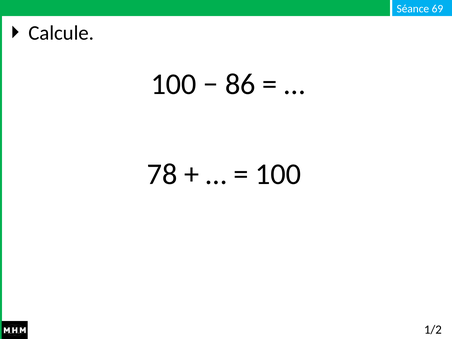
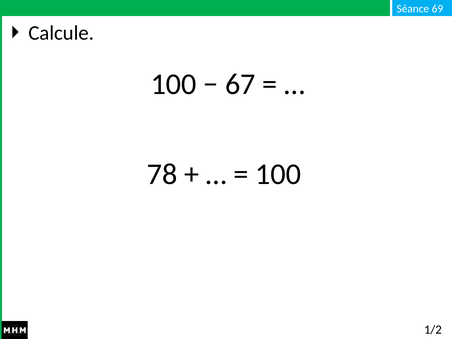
86: 86 -> 67
